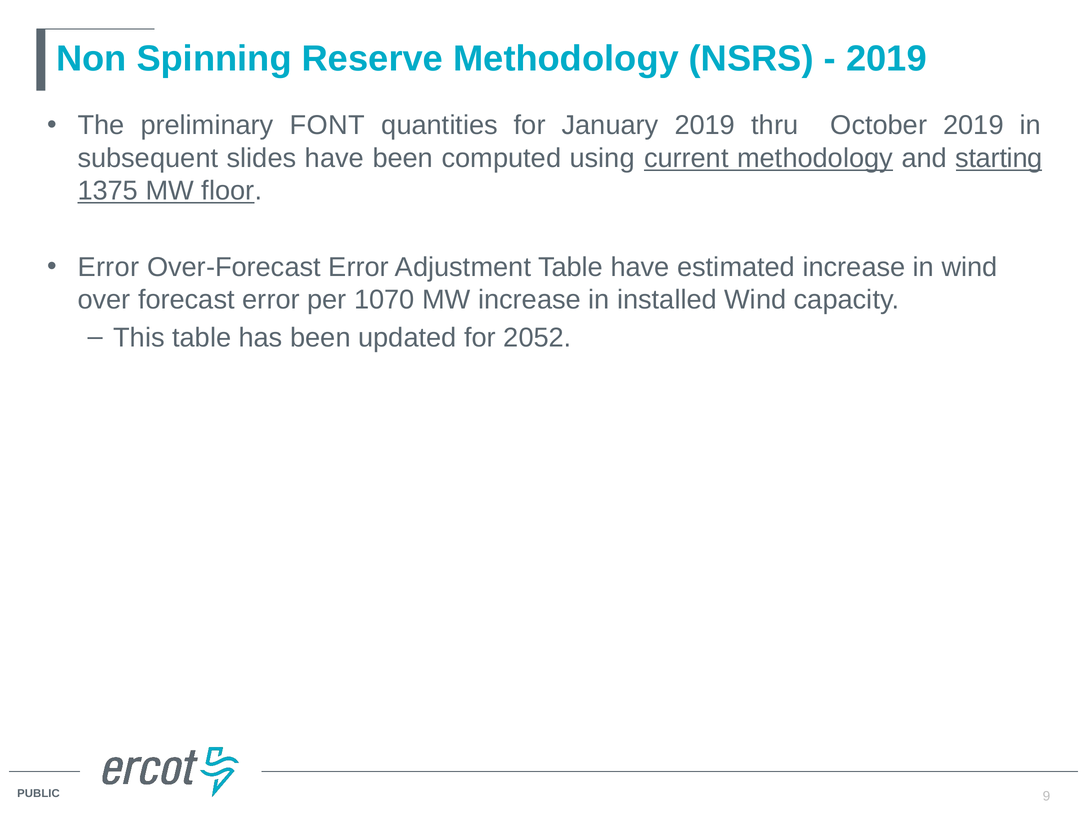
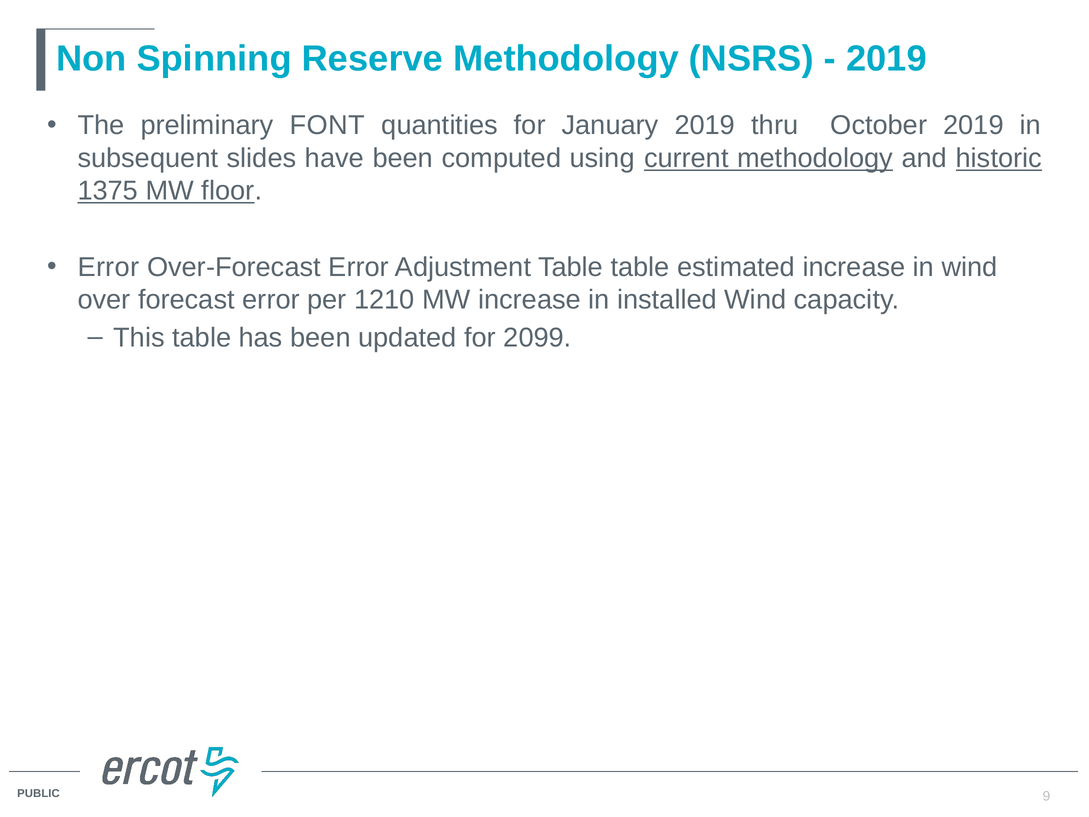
starting: starting -> historic
Table have: have -> table
1070: 1070 -> 1210
2052: 2052 -> 2099
